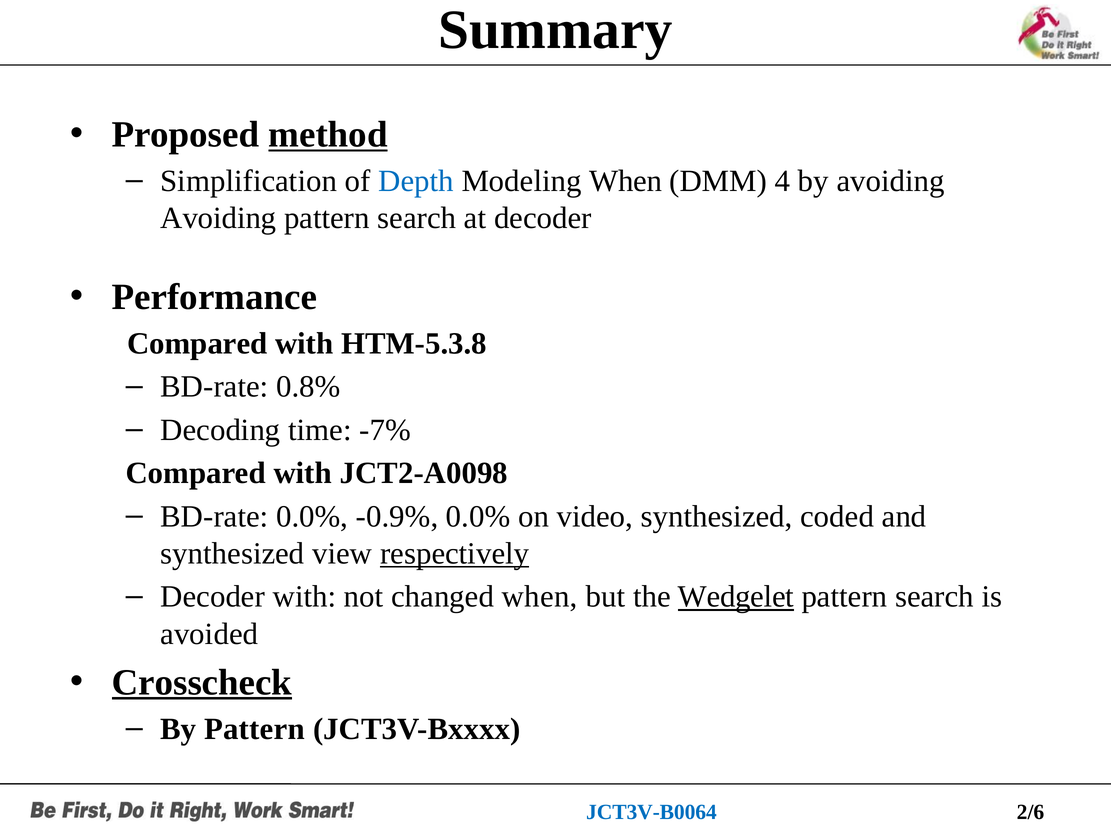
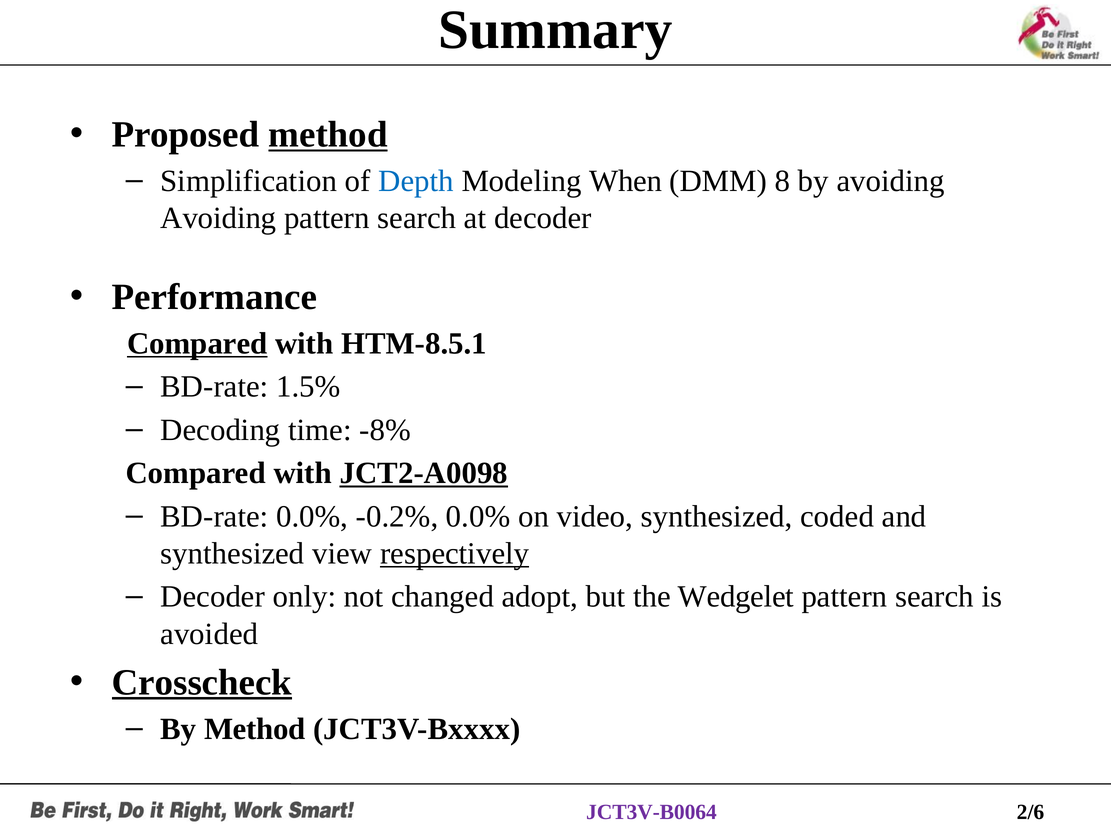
4: 4 -> 8
Compared at (197, 344) underline: none -> present
HTM-5.3.8: HTM-5.3.8 -> HTM-8.5.1
0.8%: 0.8% -> 1.5%
-7%: -7% -> -8%
JCT2-A0098 underline: none -> present
-0.9%: -0.9% -> -0.2%
Decoder with: with -> only
changed when: when -> adopt
Wedgelet underline: present -> none
By Pattern: Pattern -> Method
JCT3V-B0064 colour: blue -> purple
